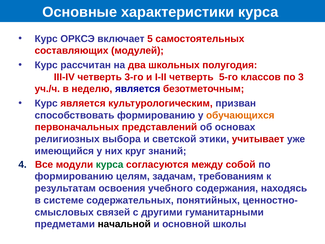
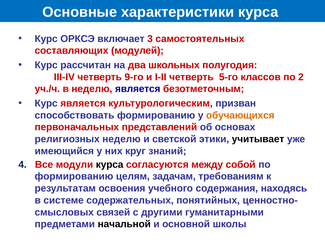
5: 5 -> 3
3-го: 3-го -> 9-го
3: 3 -> 2
религиозных выбора: выбора -> неделю
учитывает colour: red -> black
курса at (110, 164) colour: green -> black
